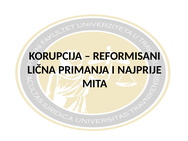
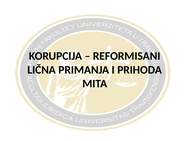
NAJPRIJE: NAJPRIJE -> PRIHODA
